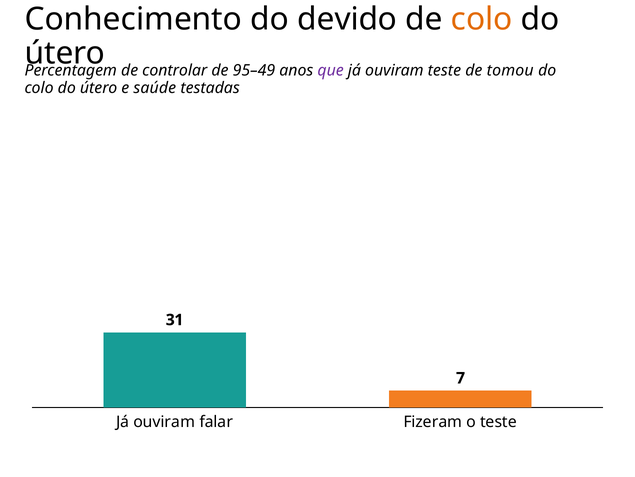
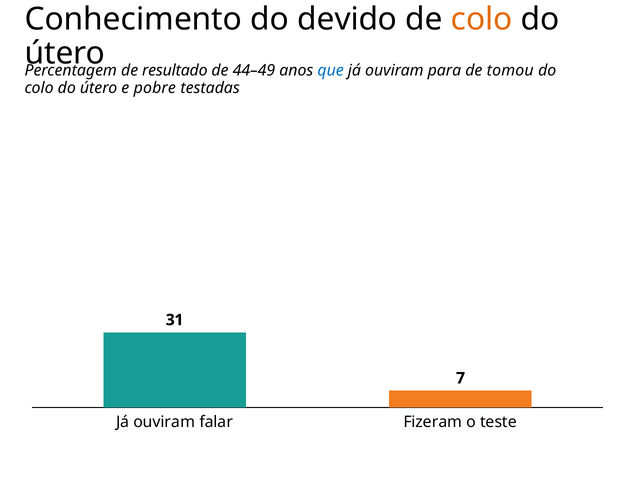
controlar: controlar -> resultado
95–49: 95–49 -> 44–49
que colour: purple -> blue
ouviram teste: teste -> para
saúde: saúde -> pobre
